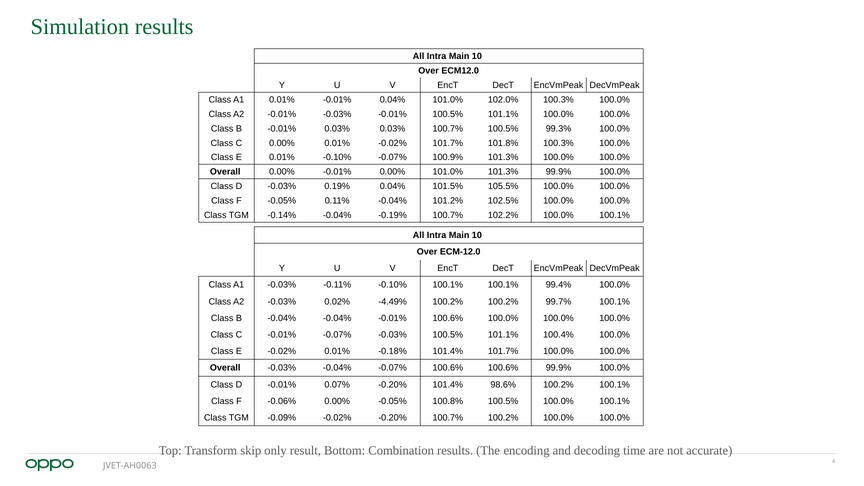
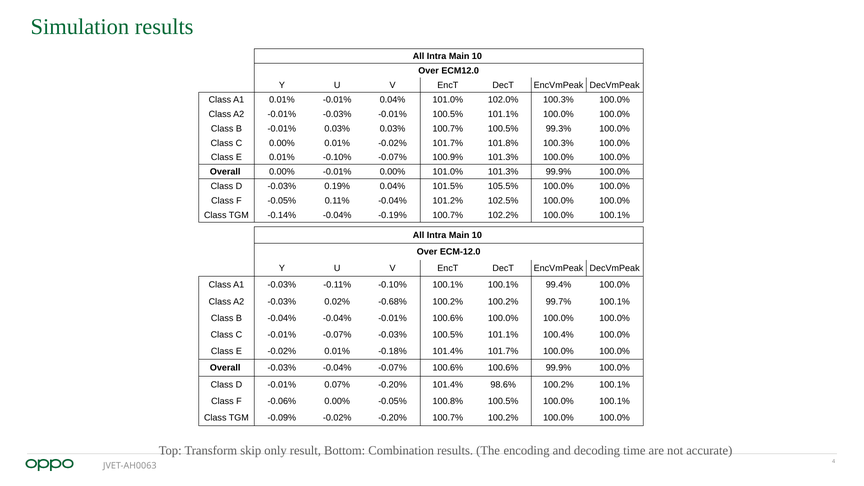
-4.49%: -4.49% -> -0.68%
